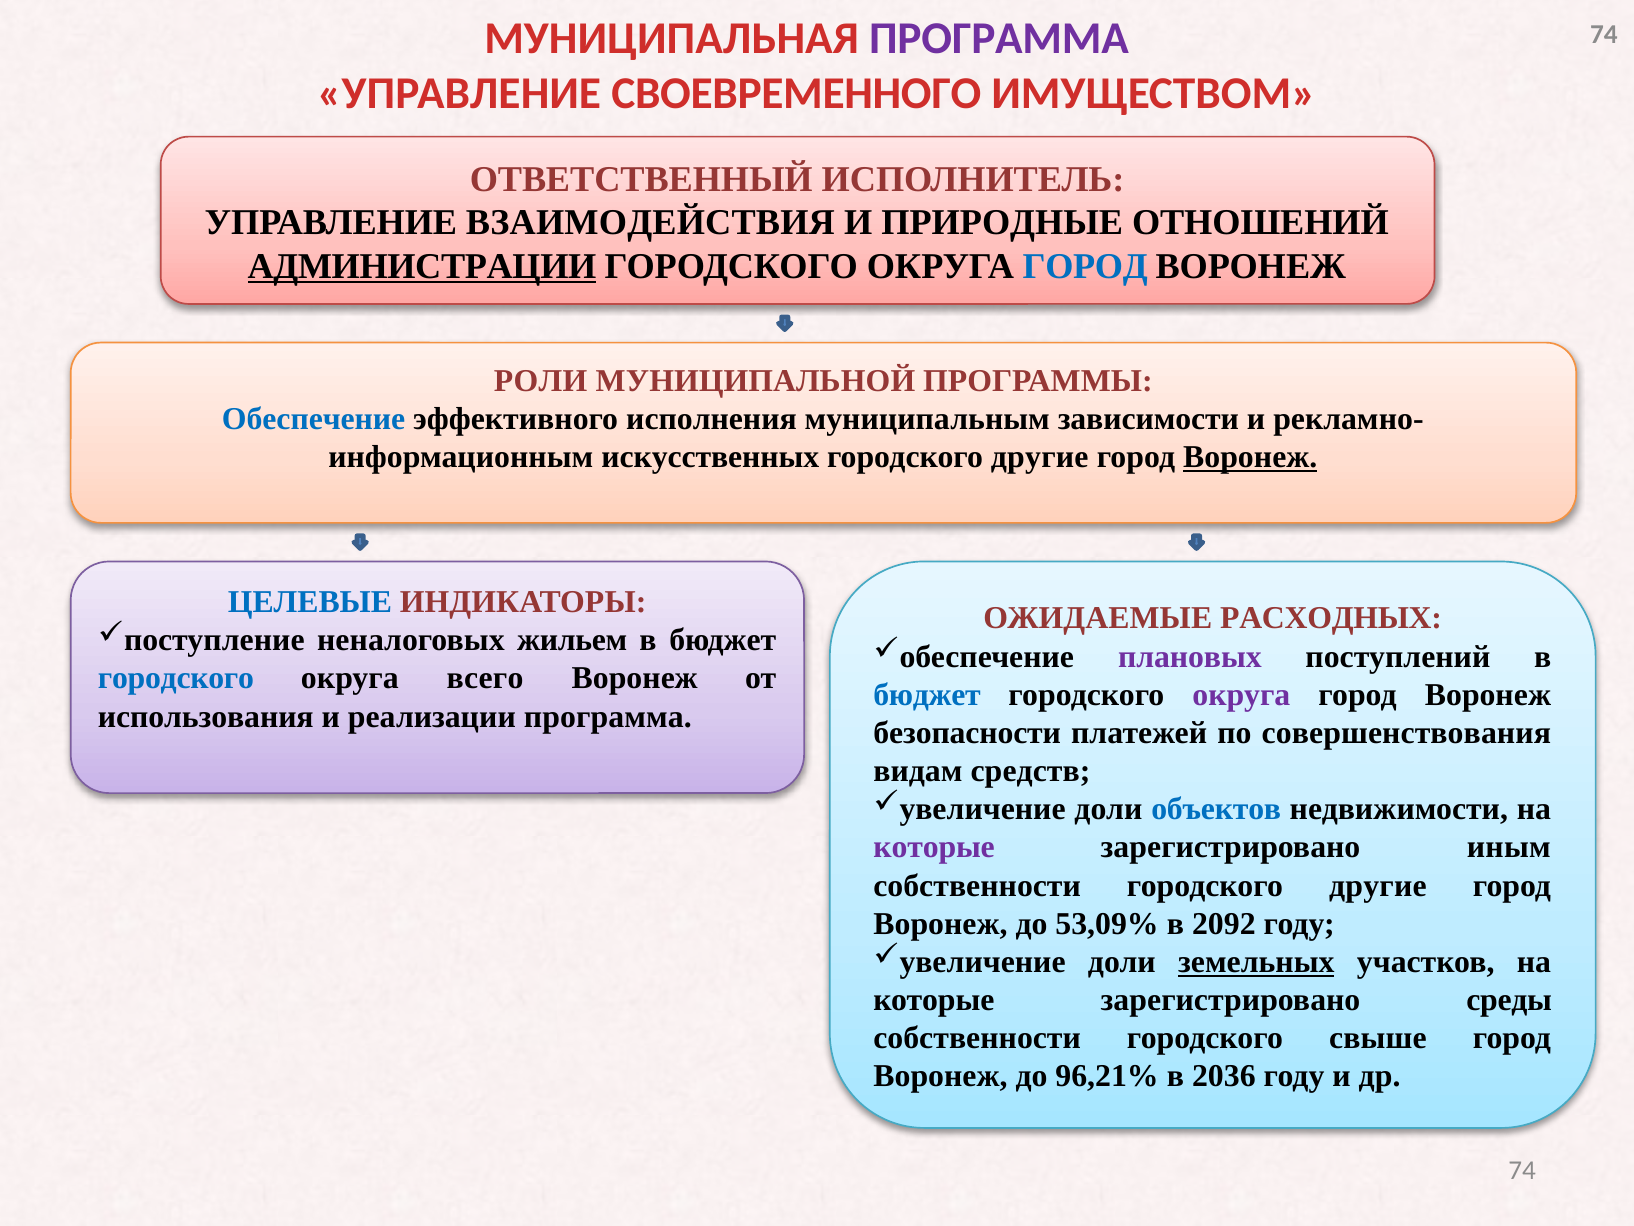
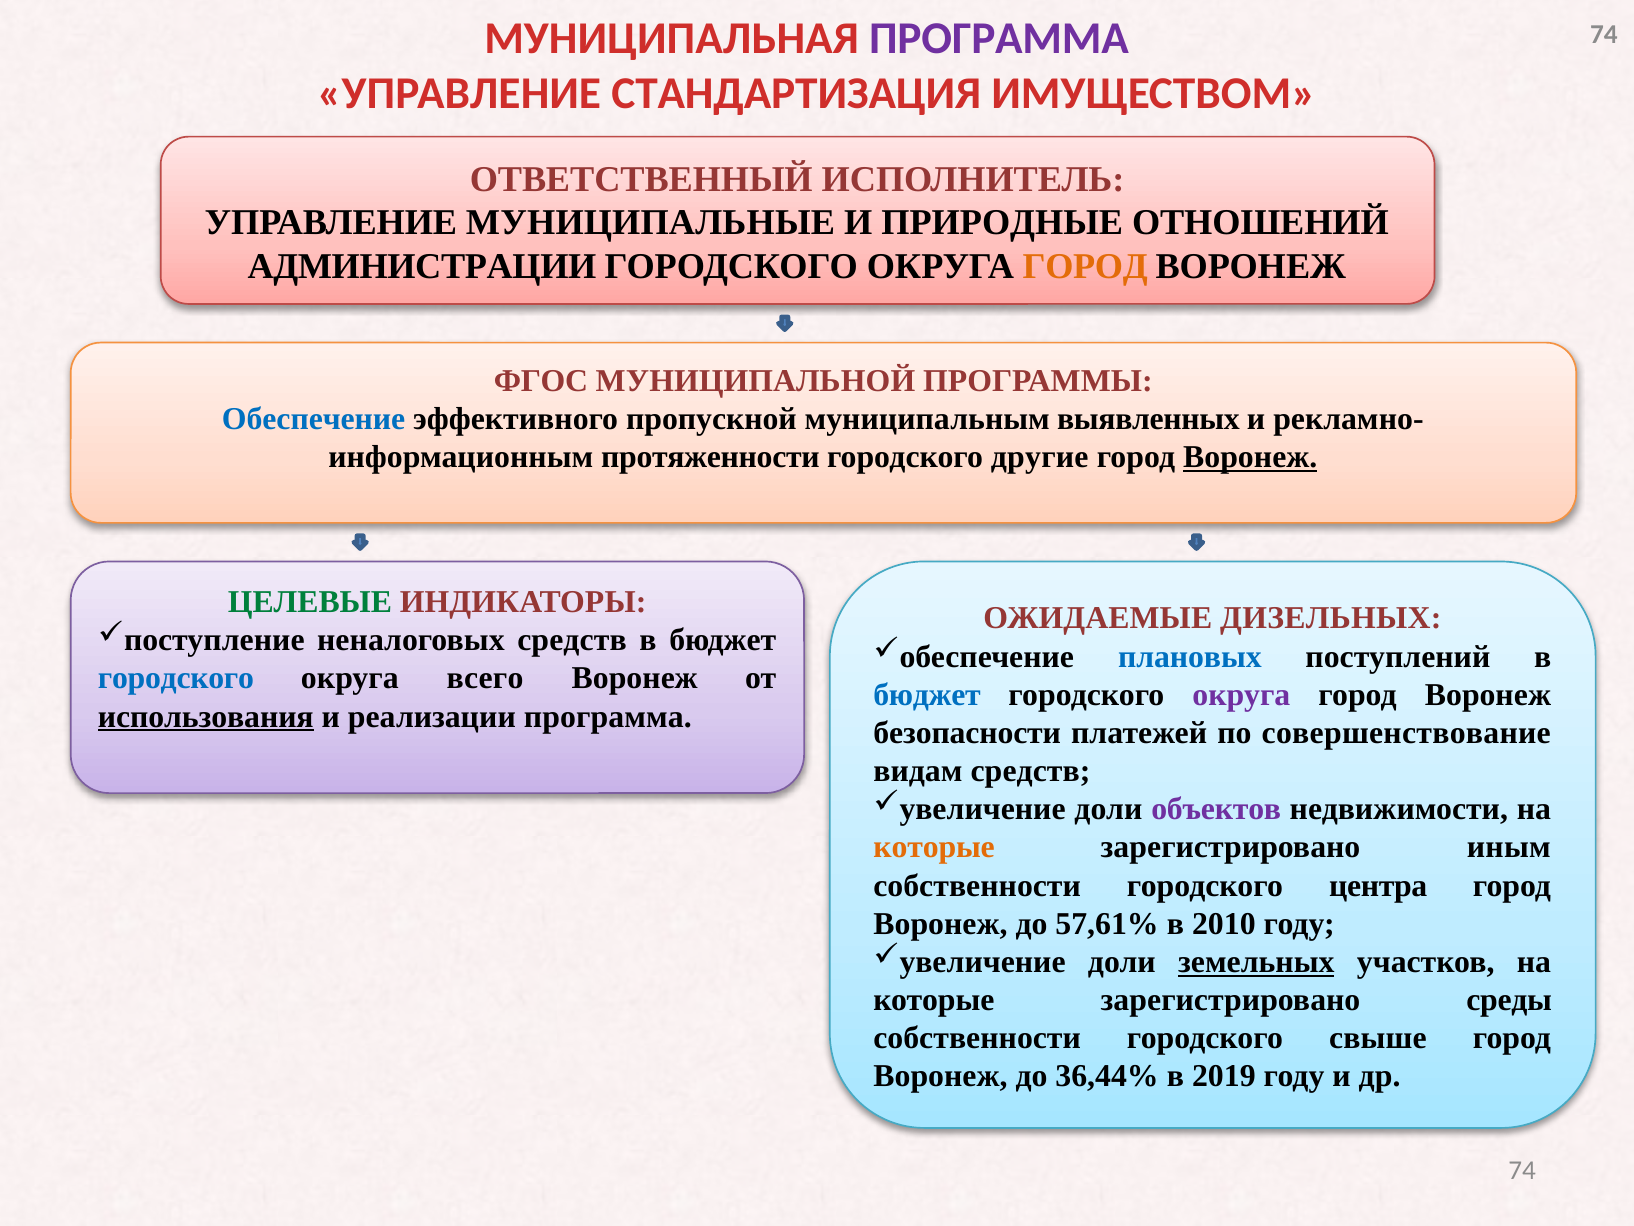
СВОЕВРЕМЕННОГО: СВОЕВРЕМЕННОГО -> СТАНДАРТИЗАЦИЯ
ВЗАИМОДЕЙСТВИЯ: ВЗАИМОДЕЙСТВИЯ -> МУНИЦИПАЛЬНЫЕ
АДМИНИСТРАЦИИ underline: present -> none
ГОРОД at (1085, 266) colour: blue -> orange
РОЛИ: РОЛИ -> ФГОС
исполнения: исполнения -> пропускной
зависимости: зависимости -> выявленных
искусственных: искусственных -> протяженности
ЦЕЛЕВЫЕ colour: blue -> green
РАСХОДНЫХ: РАСХОДНЫХ -> ДИЗЕЛЬНЫХ
неналоговых жильем: жильем -> средств
плановых colour: purple -> blue
использования underline: none -> present
совершенствования: совершенствования -> совершенствование
объектов colour: blue -> purple
которые at (934, 847) colour: purple -> orange
собственности городского другие: другие -> центра
53,09%: 53,09% -> 57,61%
2092: 2092 -> 2010
96,21%: 96,21% -> 36,44%
2036: 2036 -> 2019
